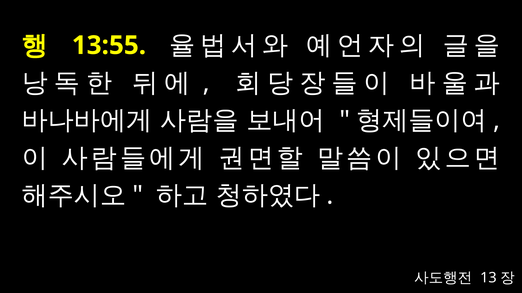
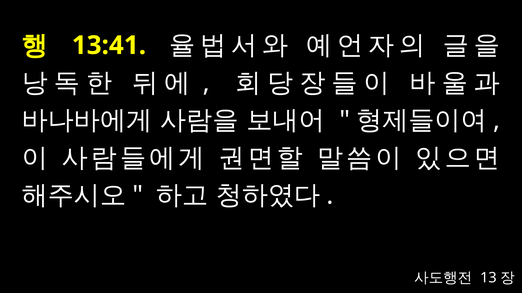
13:55: 13:55 -> 13:41
